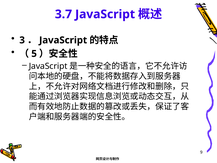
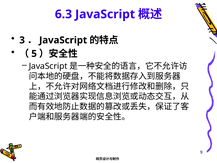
3.7: 3.7 -> 6.3
